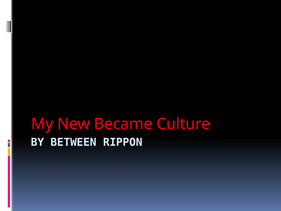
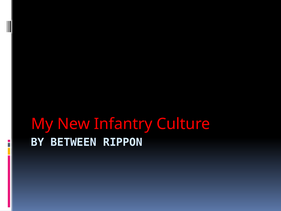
Became: Became -> Infantry
